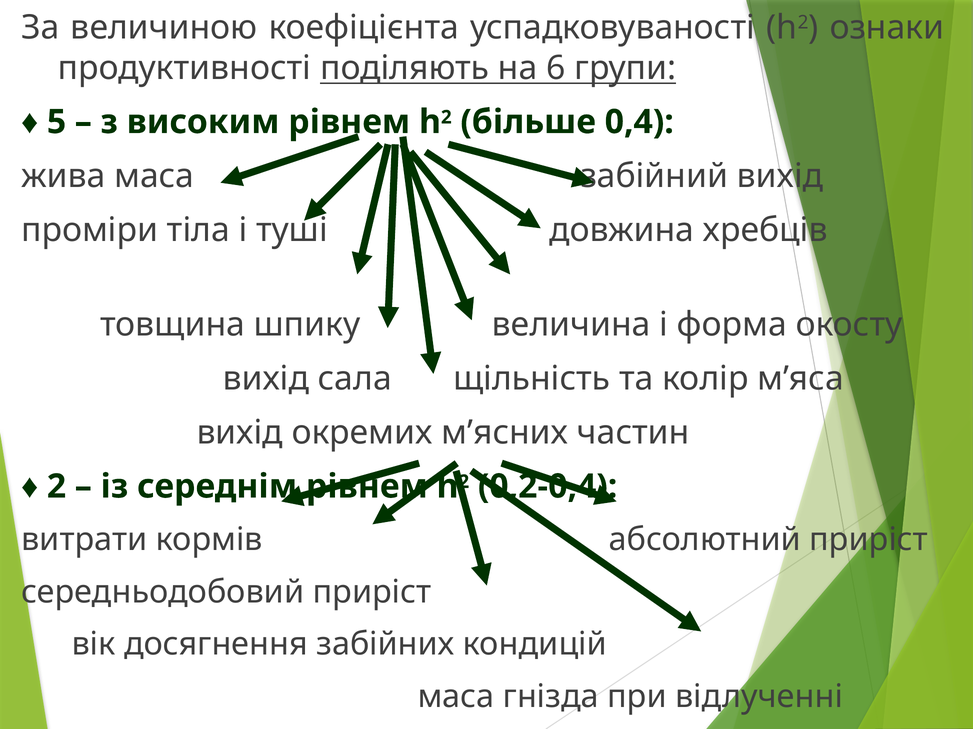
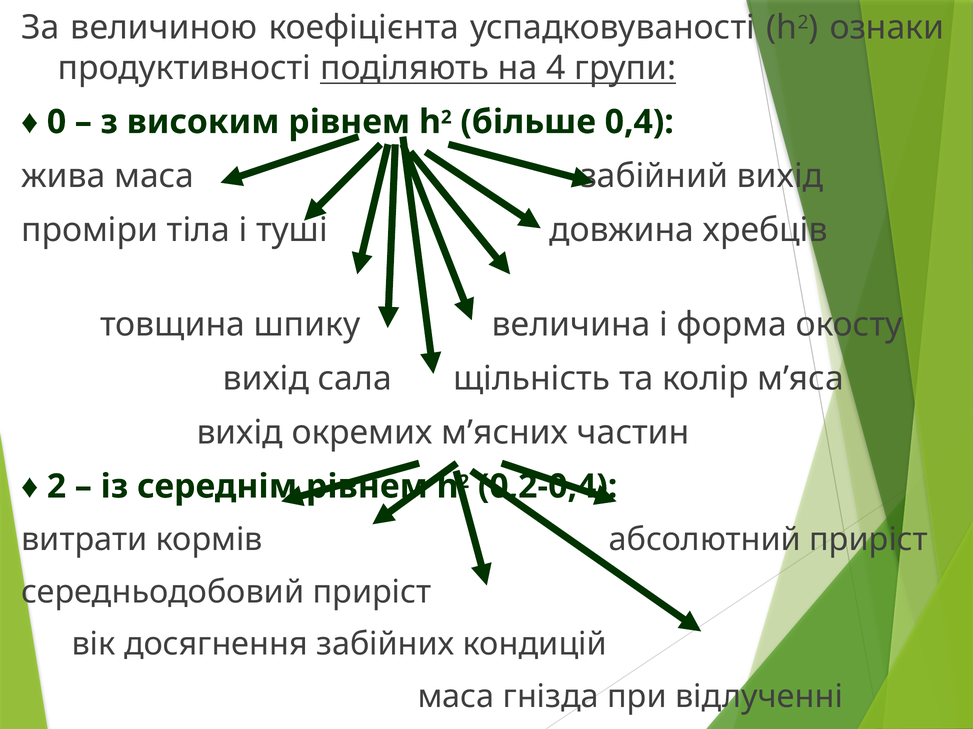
6: 6 -> 4
5: 5 -> 0
